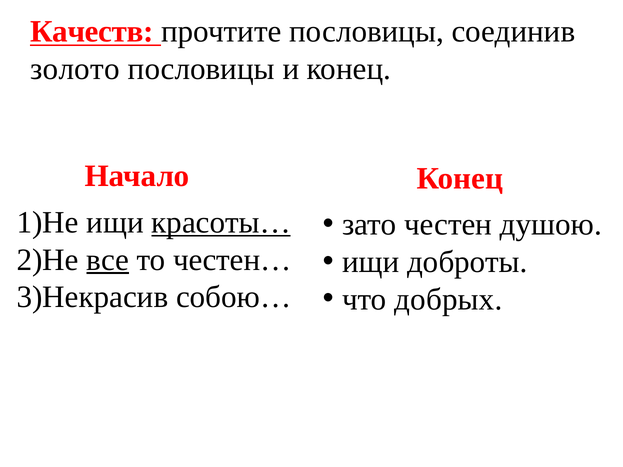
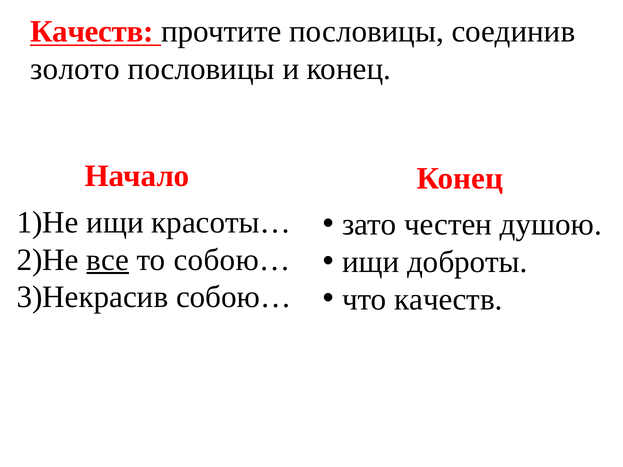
красоты… underline: present -> none
то честен…: честен… -> собою…
что добрых: добрых -> качеств
